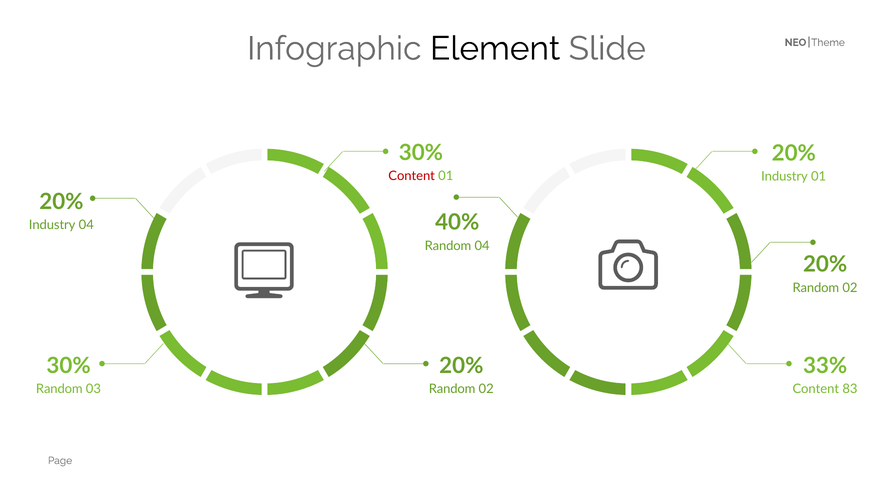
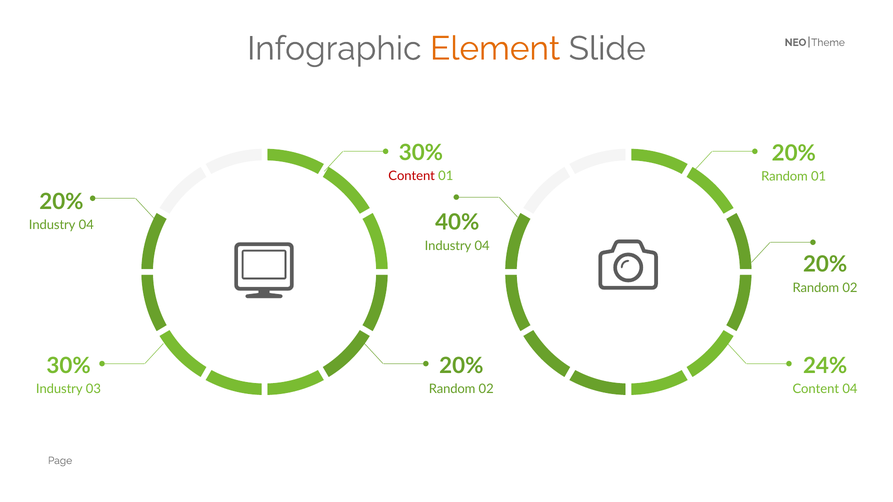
Element colour: black -> orange
Industry at (784, 177): Industry -> Random
Random at (448, 246): Random -> Industry
33%: 33% -> 24%
Random at (59, 389): Random -> Industry
Content 83: 83 -> 04
